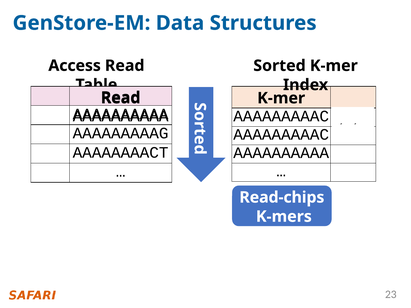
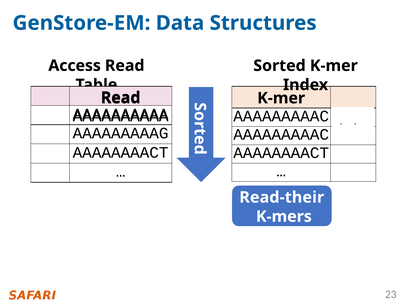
AAAAAAAAAA at (281, 153): AAAAAAAAAA -> AAAAAAAACT
Read-chips: Read-chips -> Read-their
